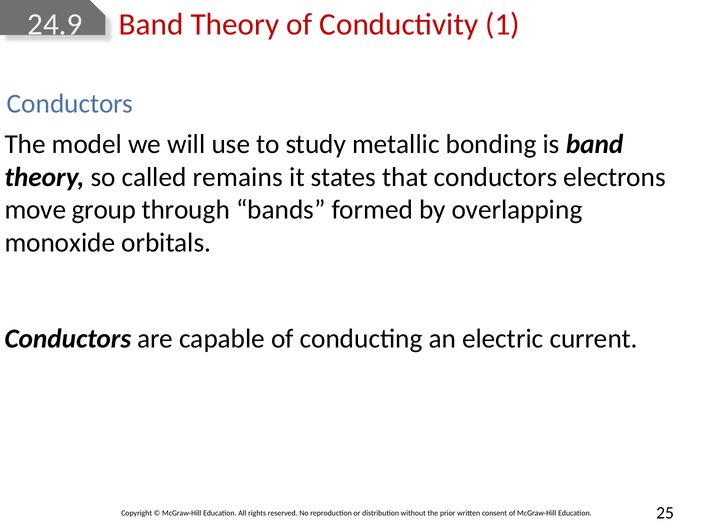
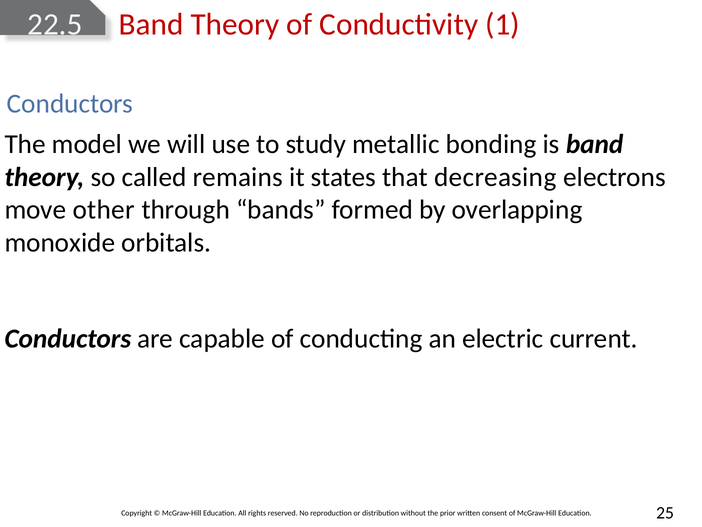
24.9: 24.9 -> 22.5
that conductors: conductors -> decreasing
group: group -> other
